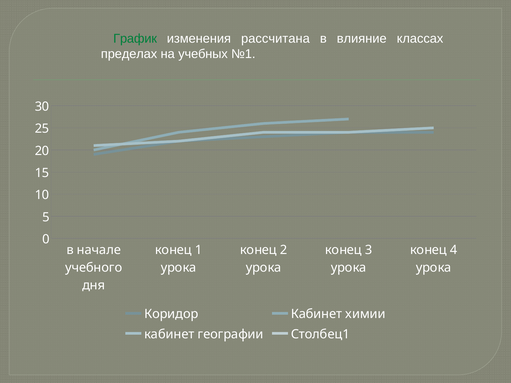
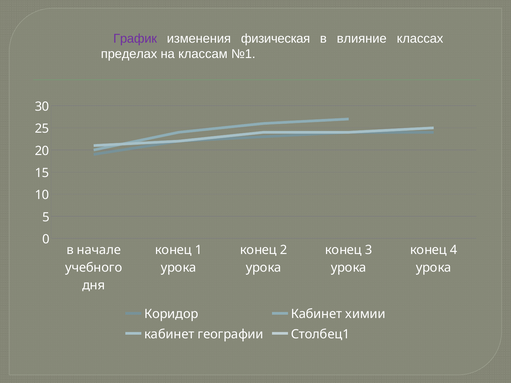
График colour: green -> purple
рассчитана: рассчитана -> физическая
учебных: учебных -> классам
